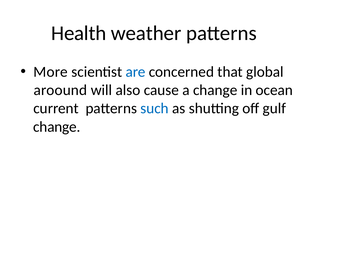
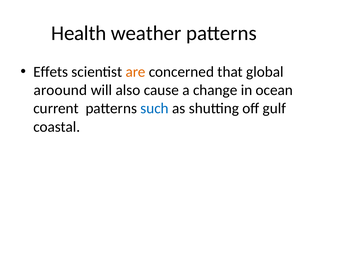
More: More -> Effets
are colour: blue -> orange
change at (57, 126): change -> coastal
